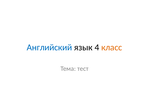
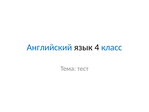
класс colour: orange -> blue
